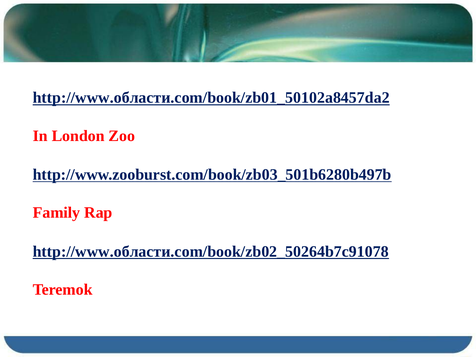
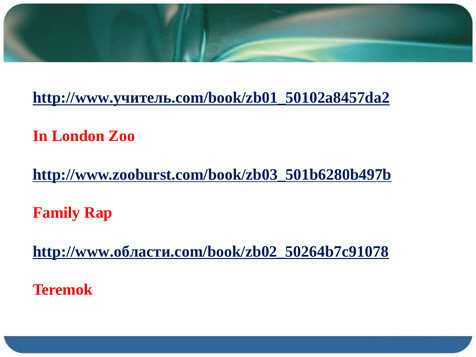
http://www.области.com/book/zb01_50102a8457da2: http://www.области.com/book/zb01_50102a8457da2 -> http://www.учитель.com/book/zb01_50102a8457da2
